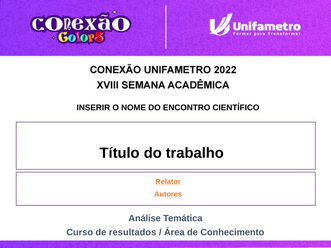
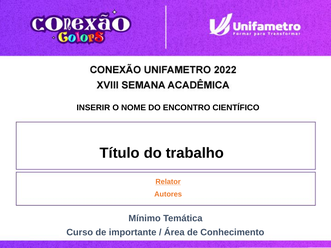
Análise: Análise -> Mínimo
resultados: resultados -> importante
